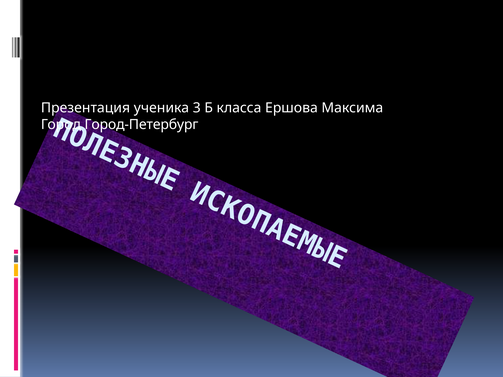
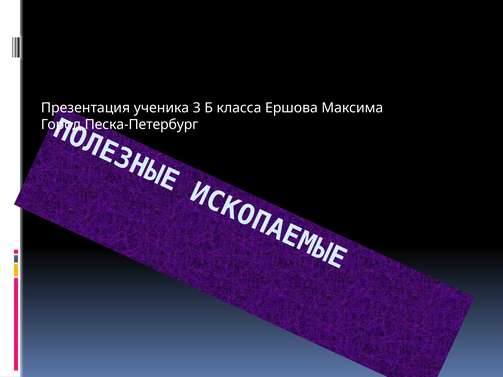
Город-Петербург: Город-Петербург -> Песка-Петербург
